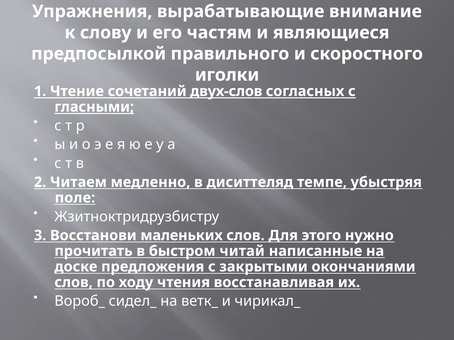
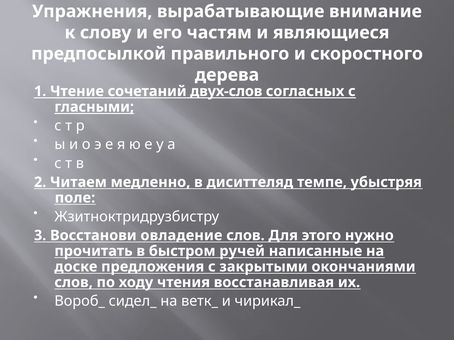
иголки: иголки -> дерева
маленьких: маленьких -> овладение
читай: читай -> ручей
